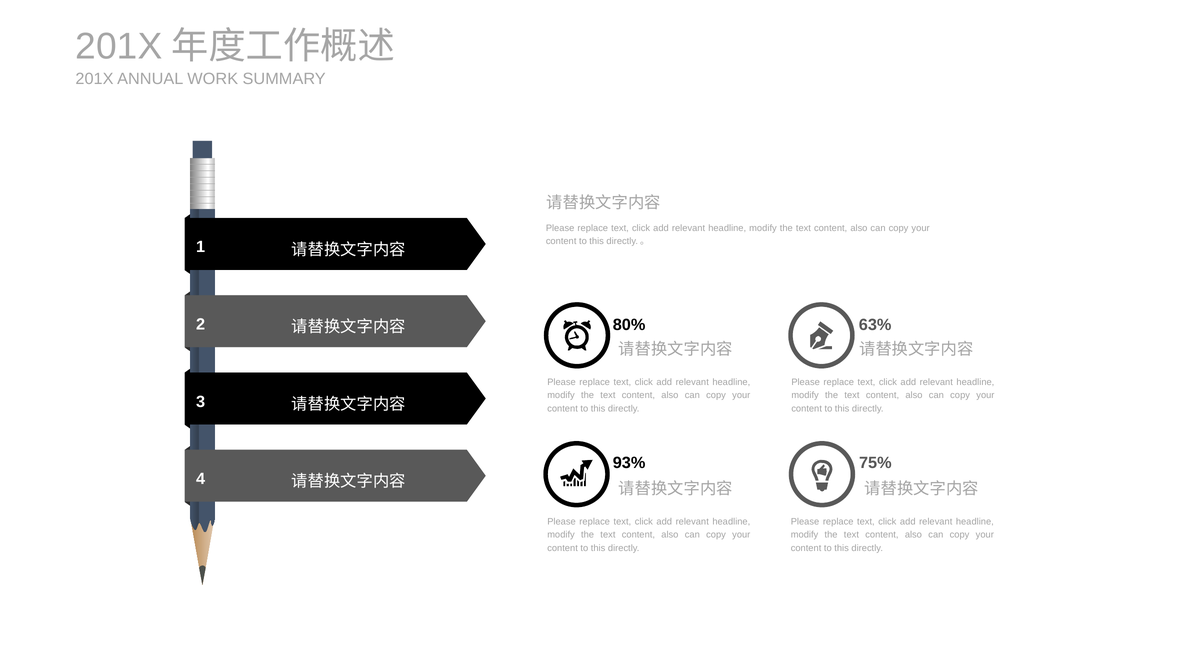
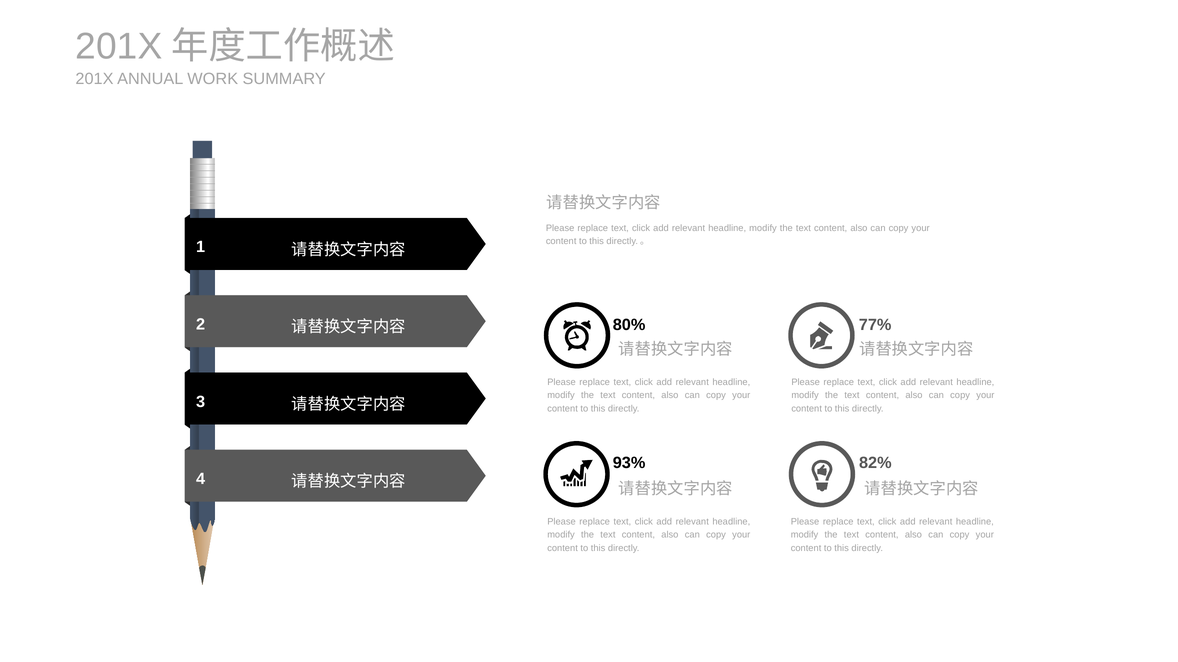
63%: 63% -> 77%
75%: 75% -> 82%
